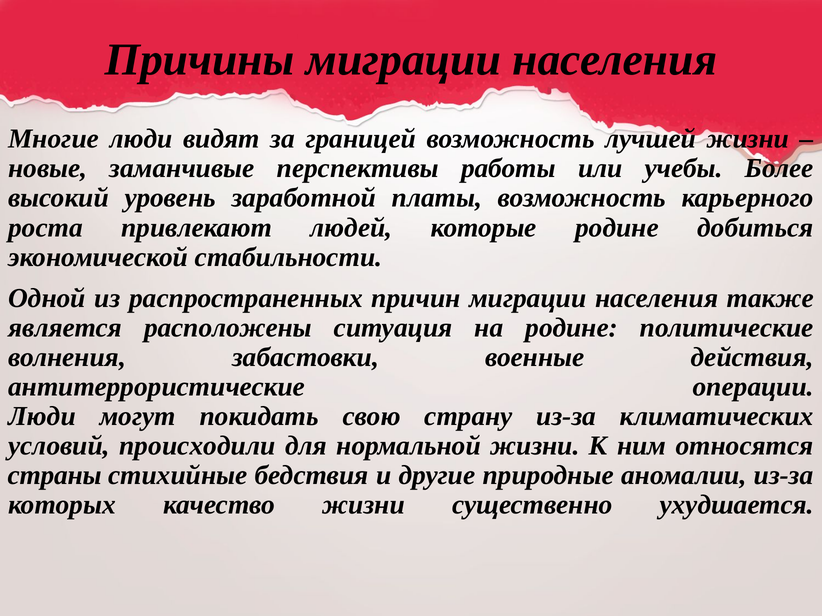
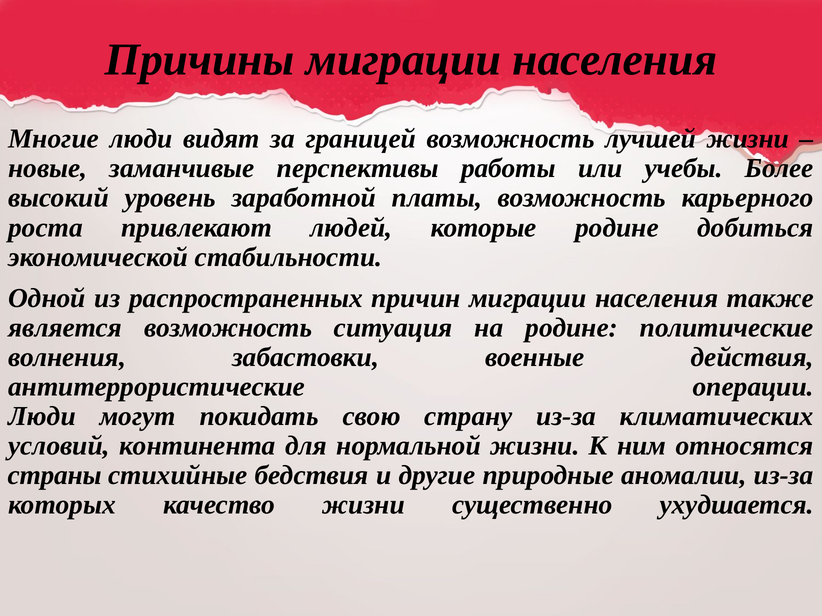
является расположены: расположены -> возможность
происходили: происходили -> континента
